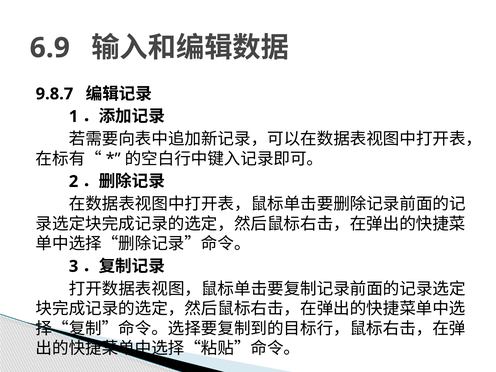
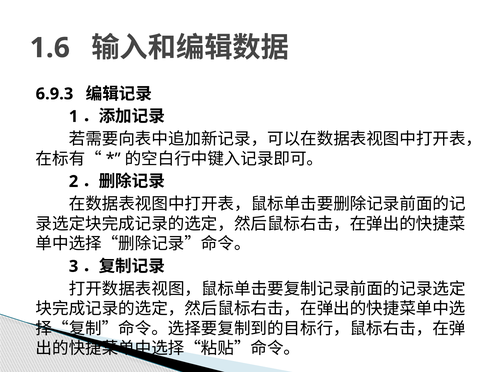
6.9: 6.9 -> 1.6
9.8.7: 9.8.7 -> 6.9.3
